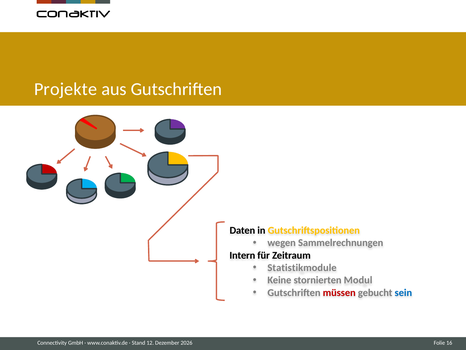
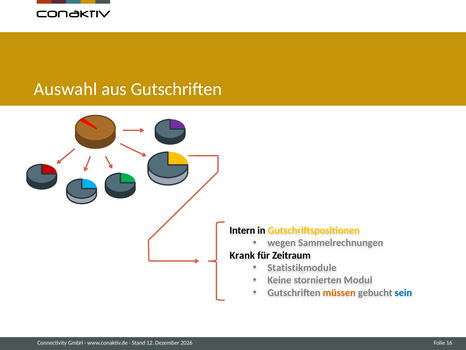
Projekte: Projekte -> Auswahl
Daten: Daten -> Intern
Intern: Intern -> Krank
müssen colour: red -> orange
